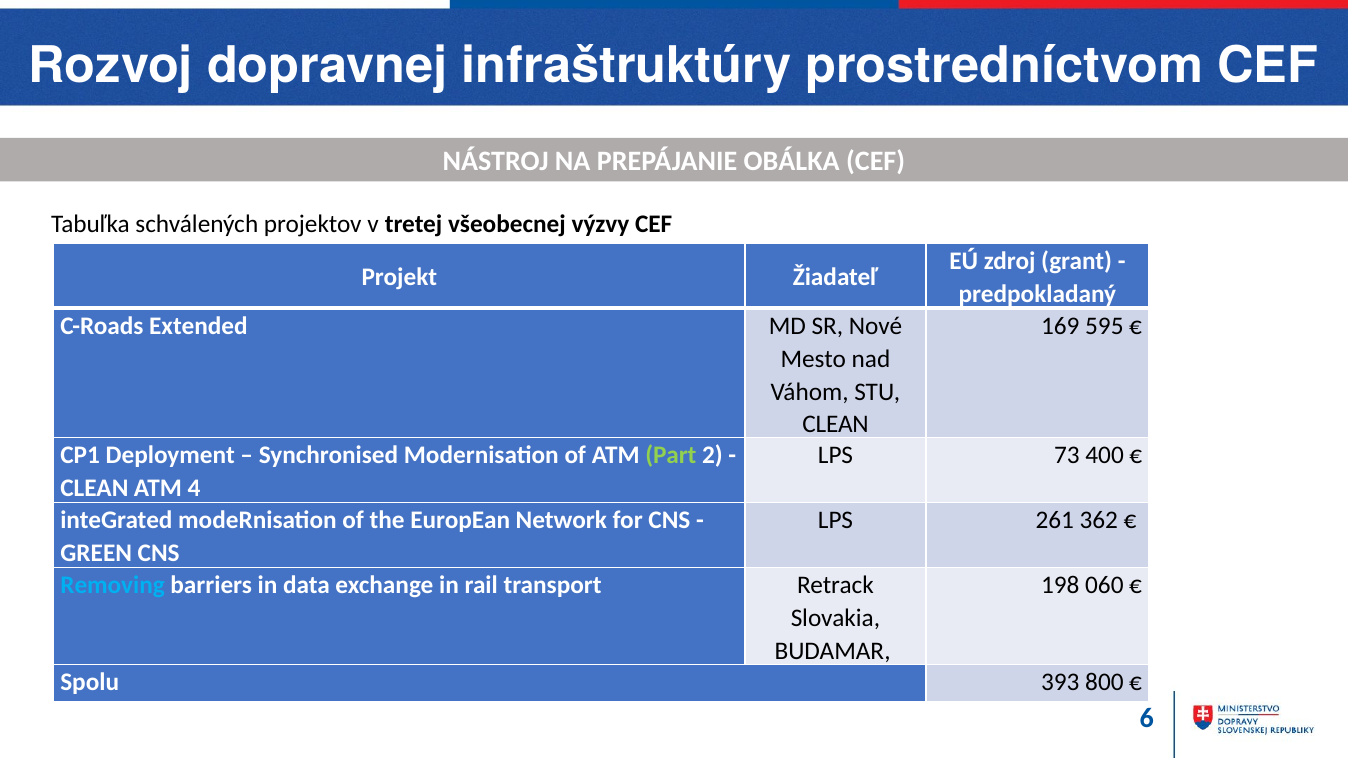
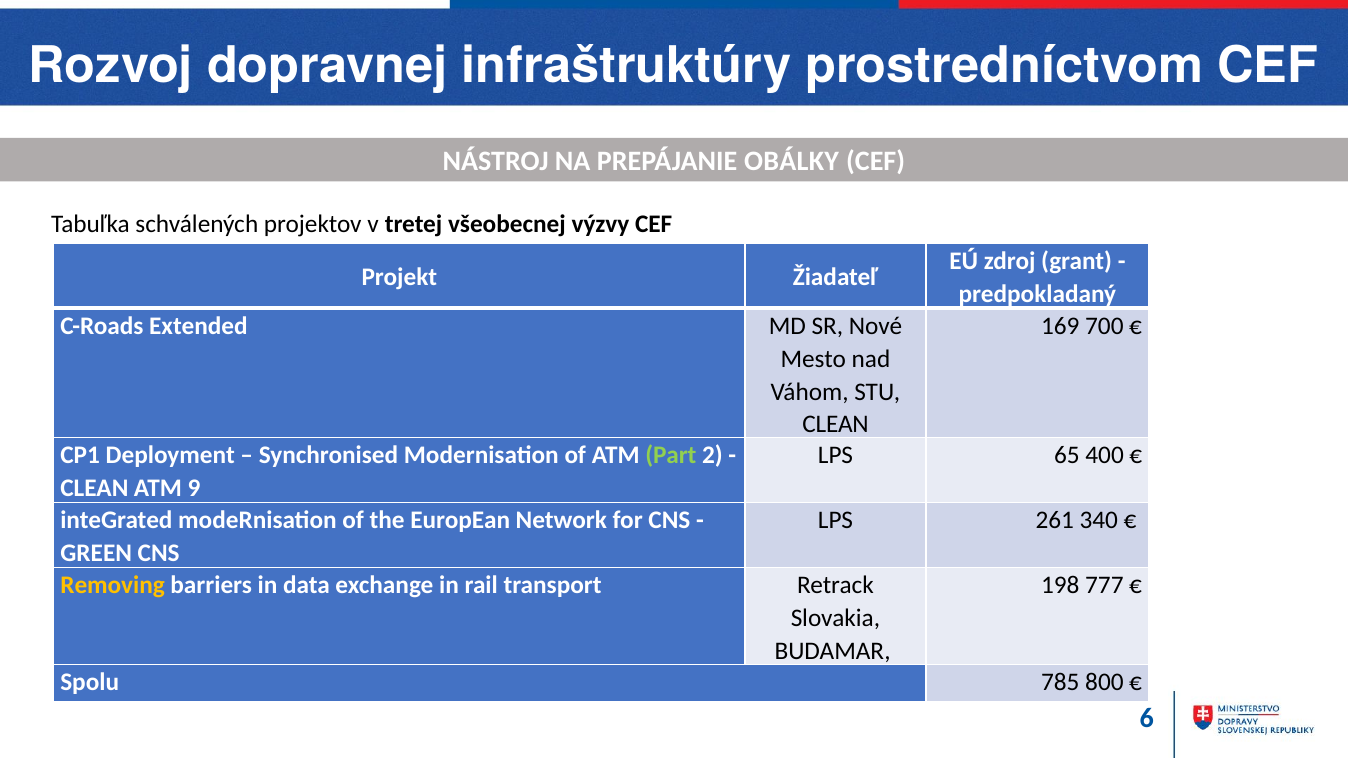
OBÁLKA: OBÁLKA -> OBÁLKY
595: 595 -> 700
73: 73 -> 65
4: 4 -> 9
362: 362 -> 340
Removing colour: light blue -> yellow
060: 060 -> 777
393: 393 -> 785
